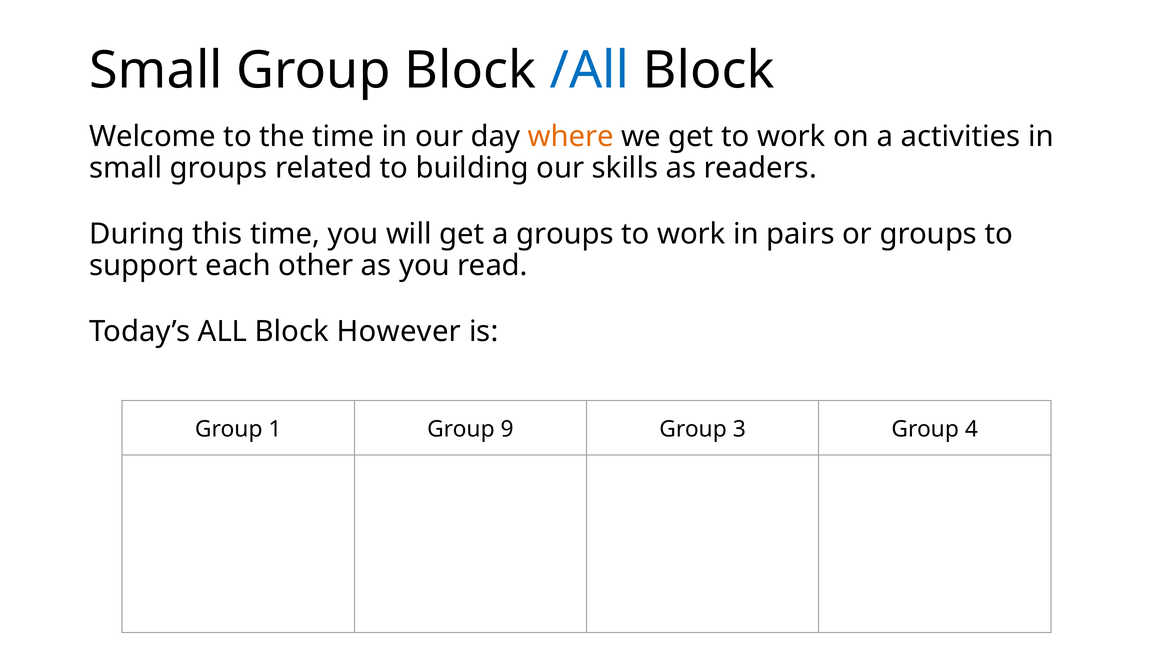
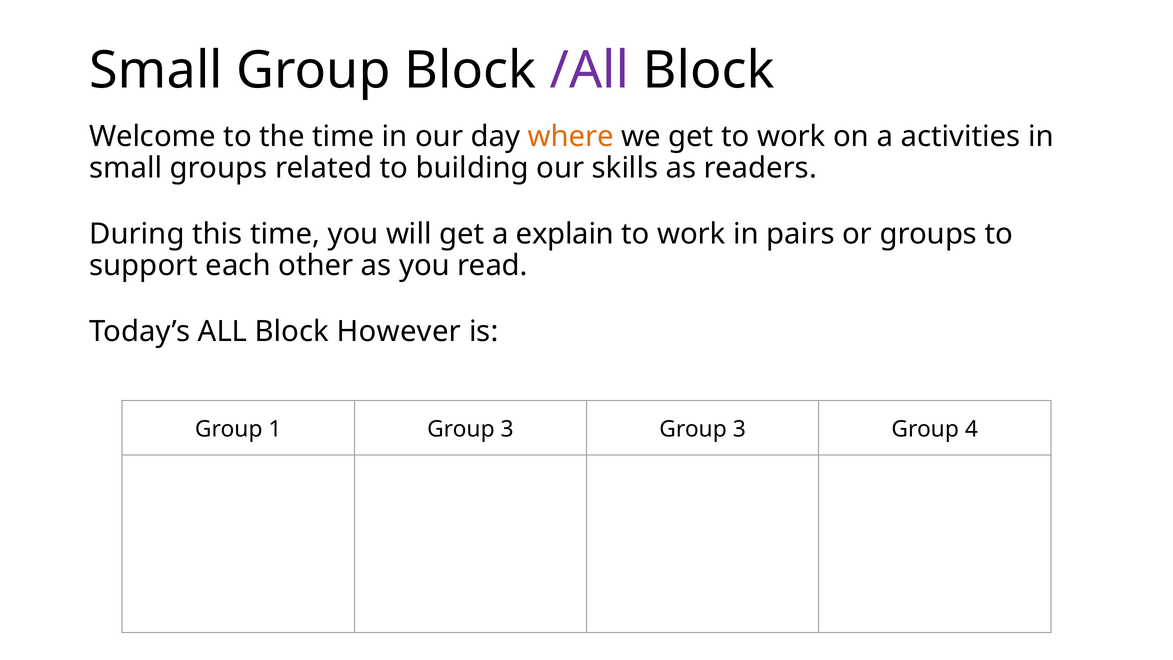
/All colour: blue -> purple
a groups: groups -> explain
1 Group 9: 9 -> 3
